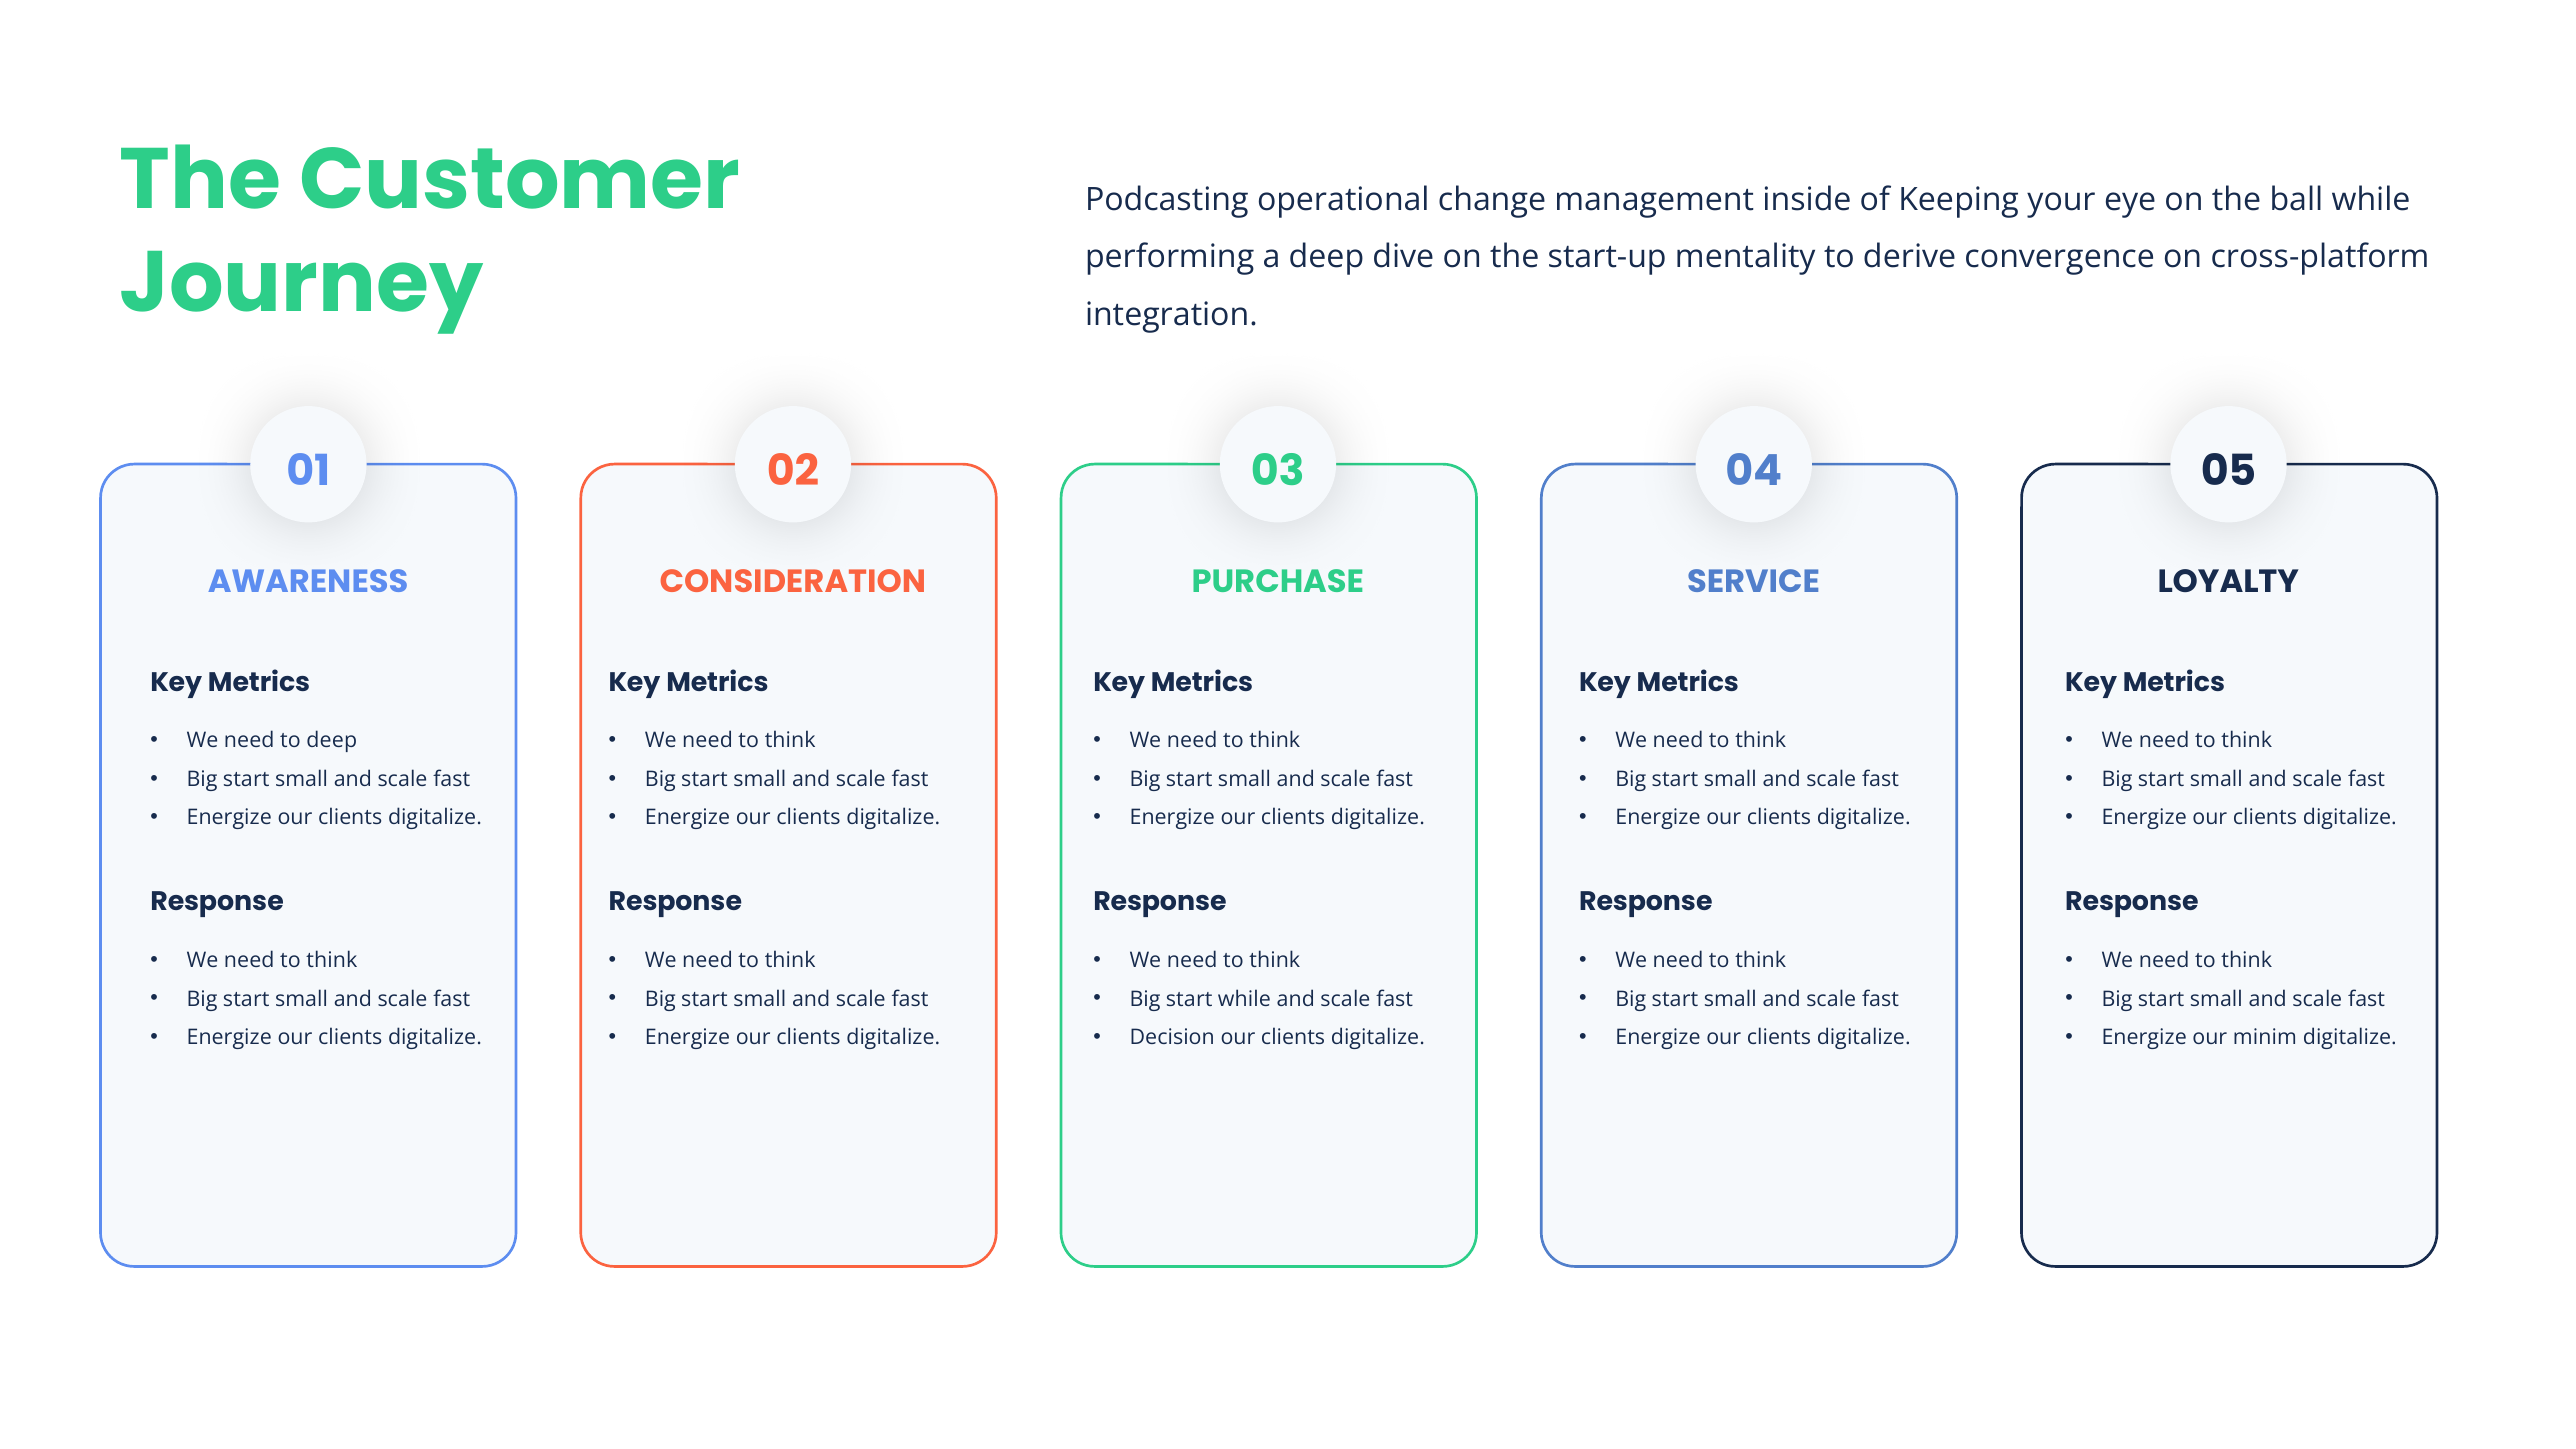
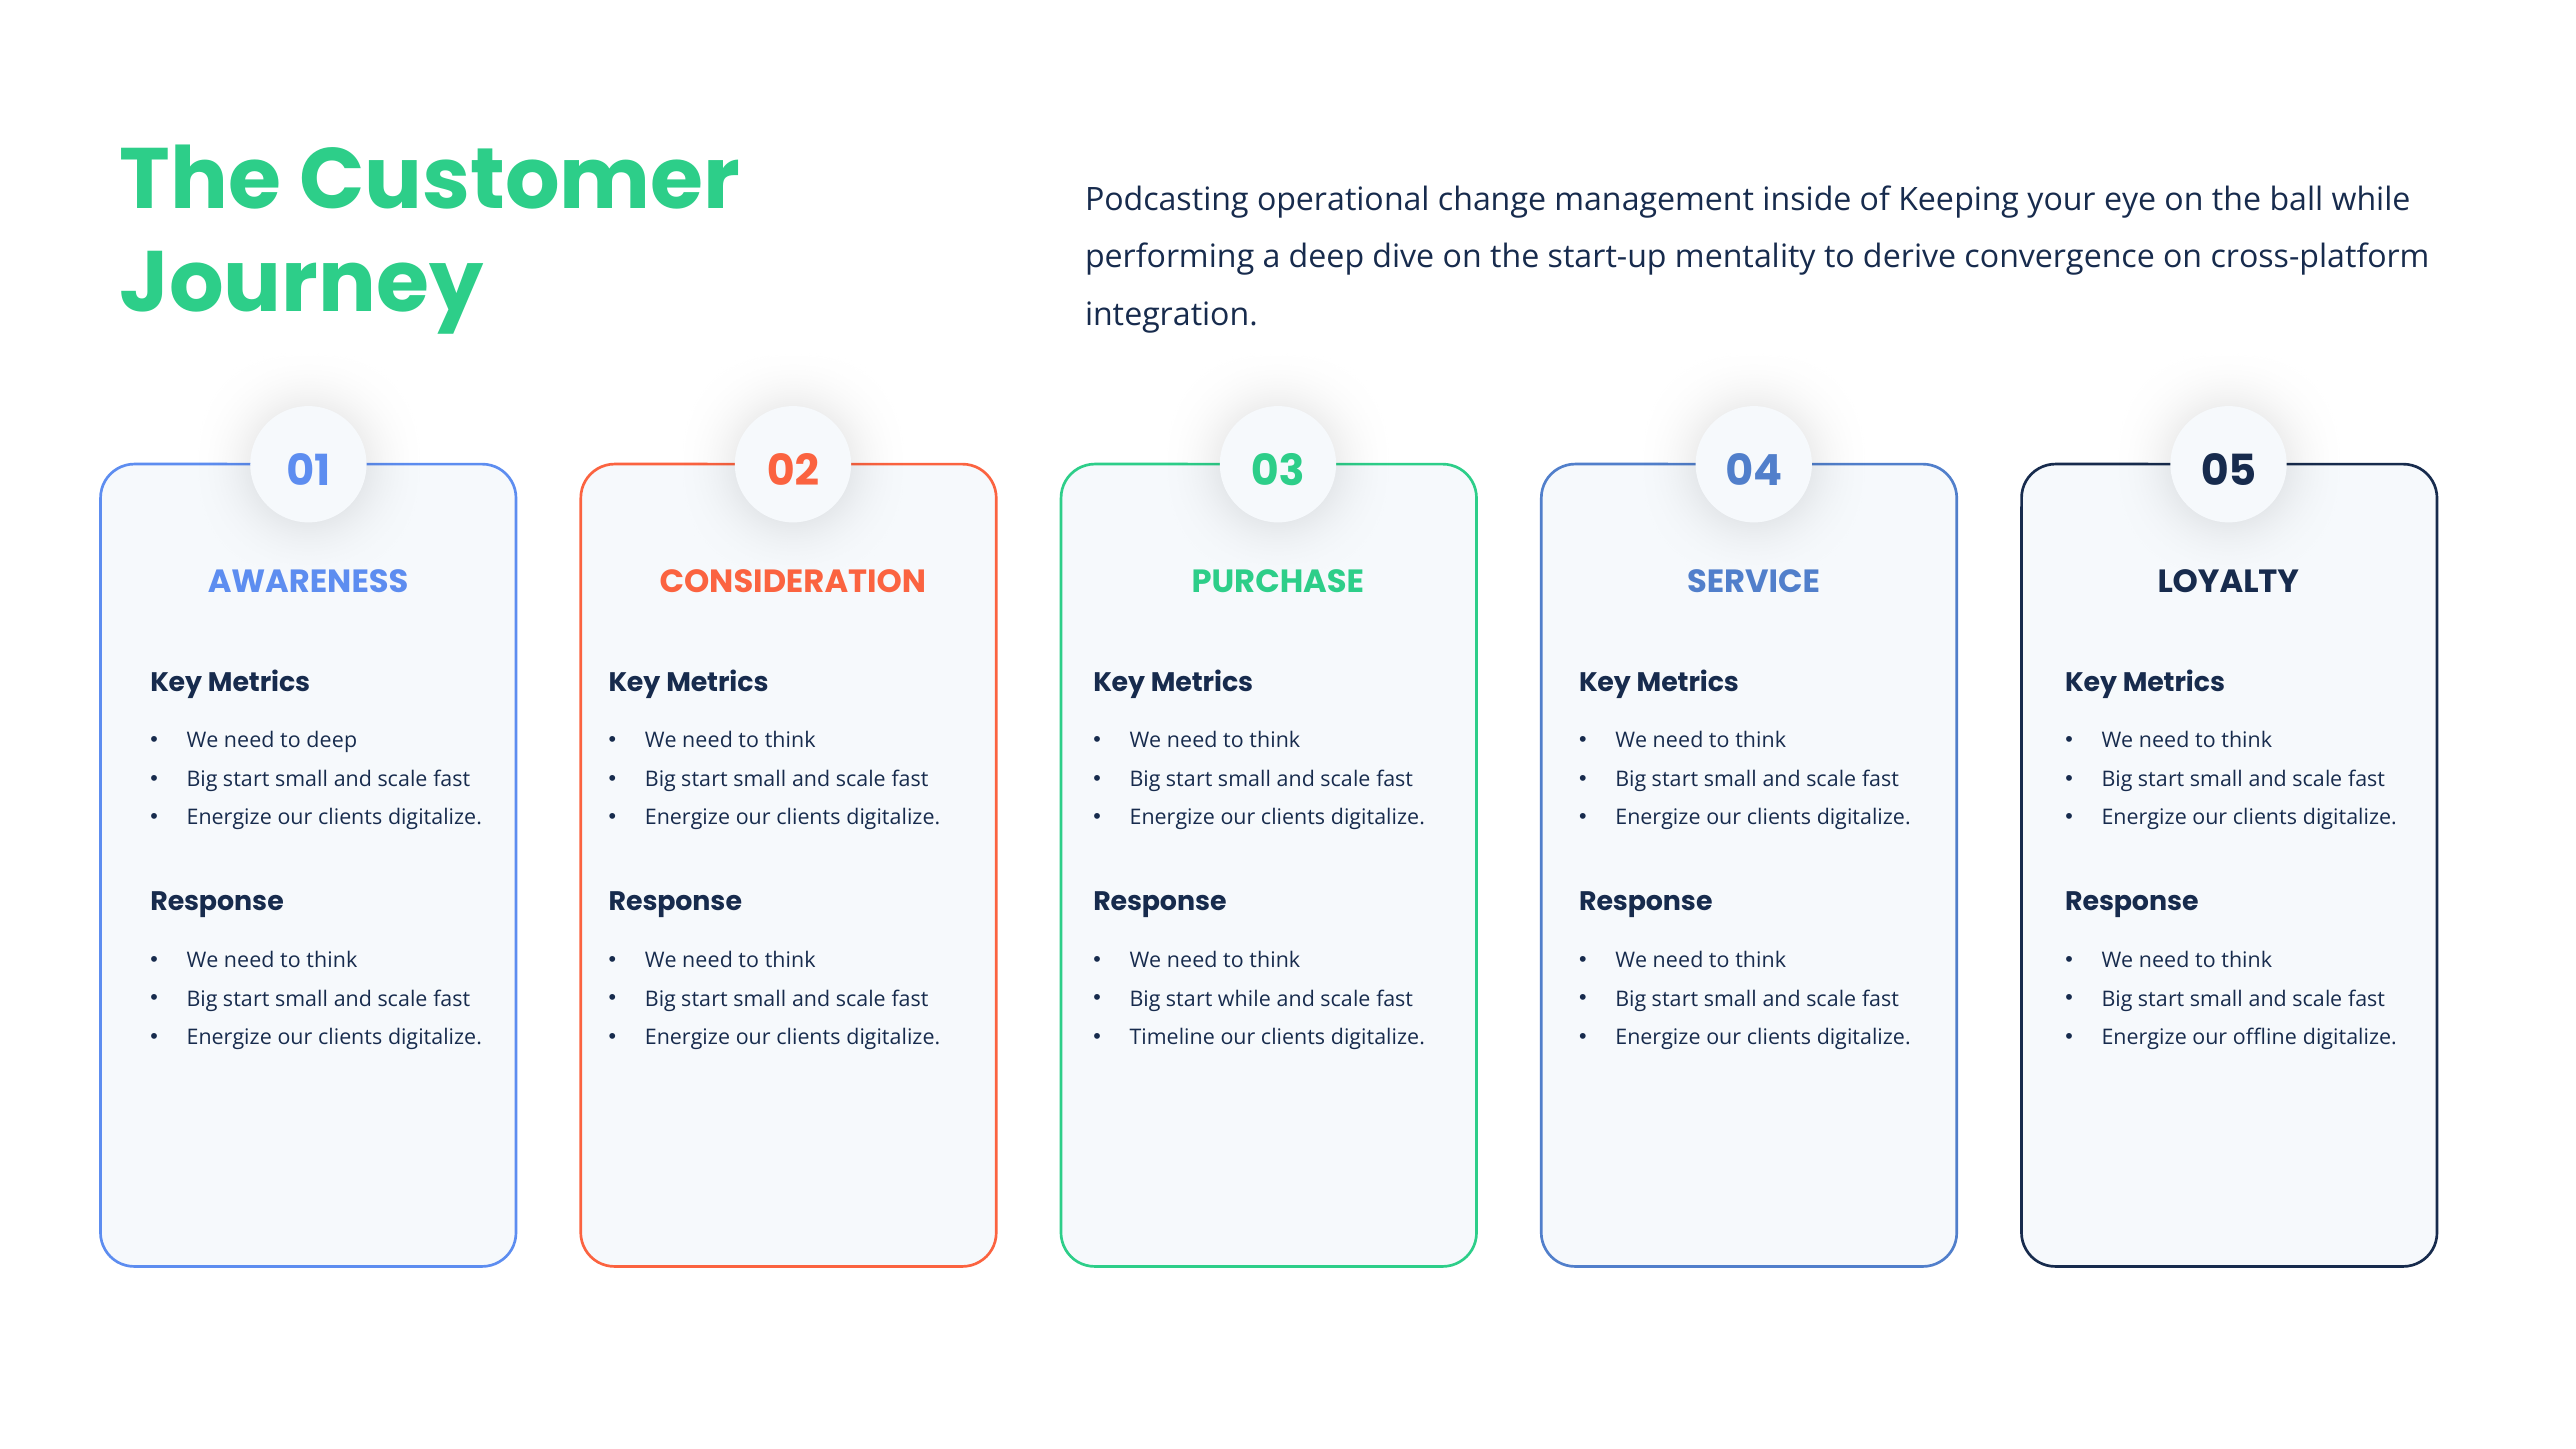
Decision: Decision -> Timeline
minim: minim -> offline
